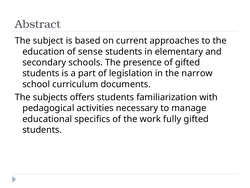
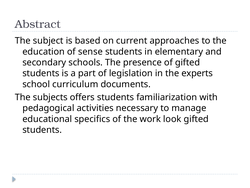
narrow: narrow -> experts
fully: fully -> look
